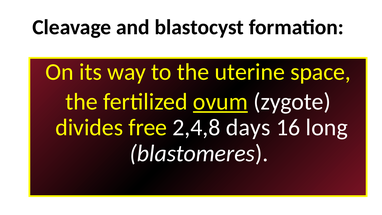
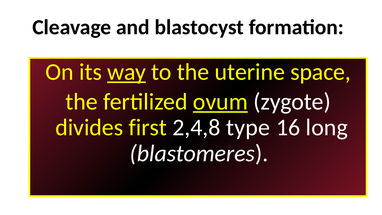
way underline: none -> present
free: free -> first
days: days -> type
